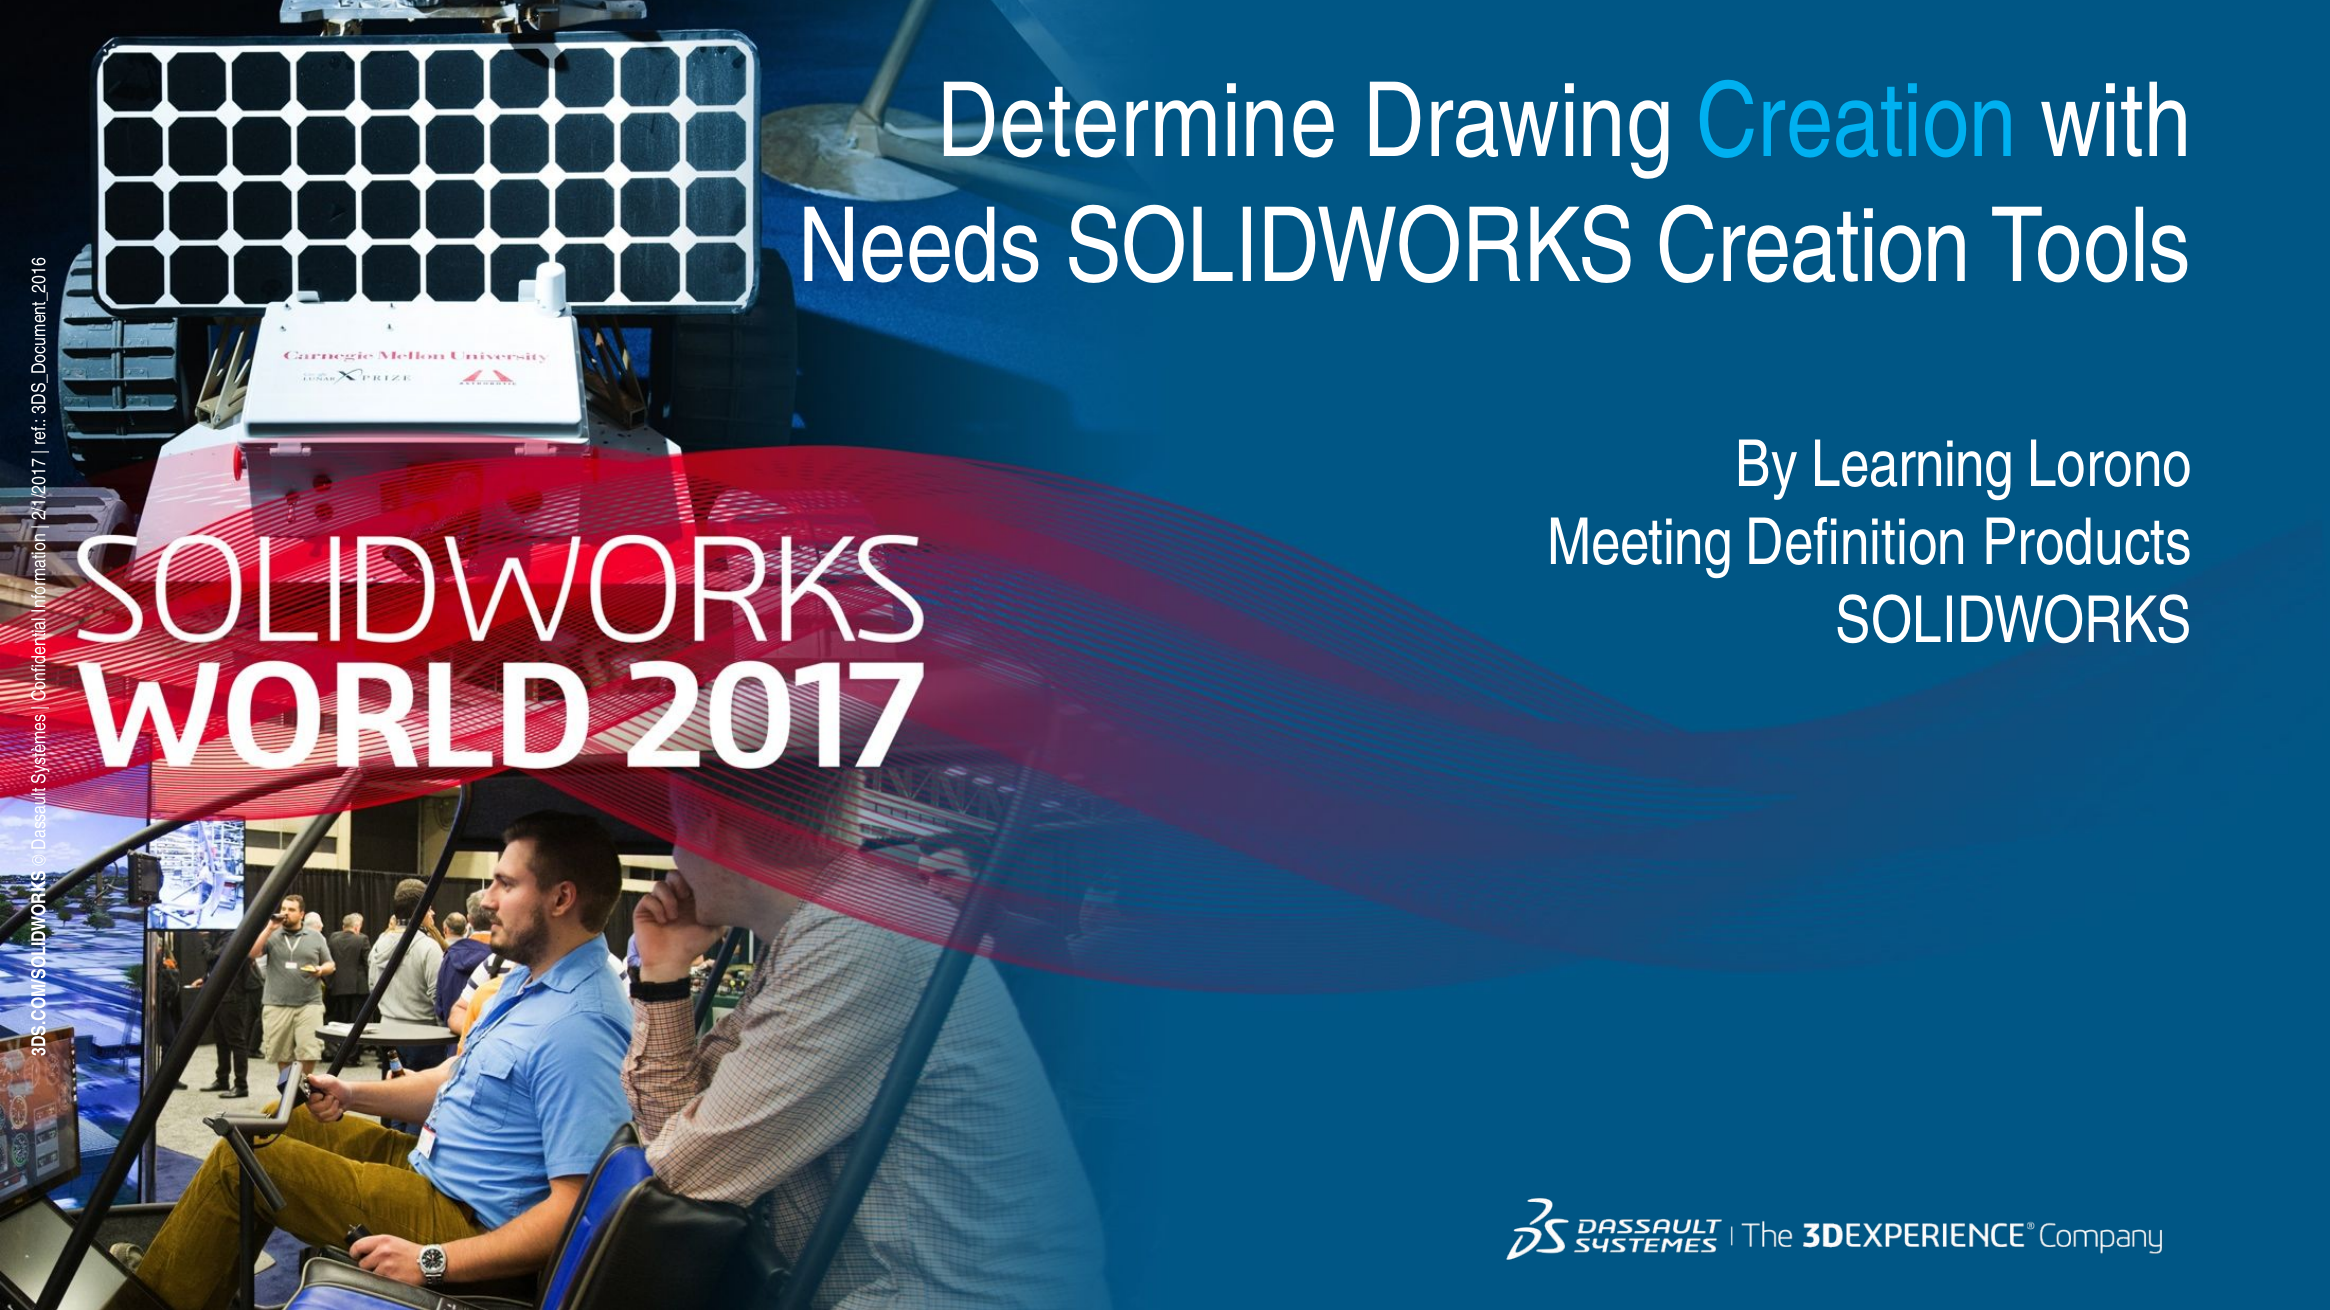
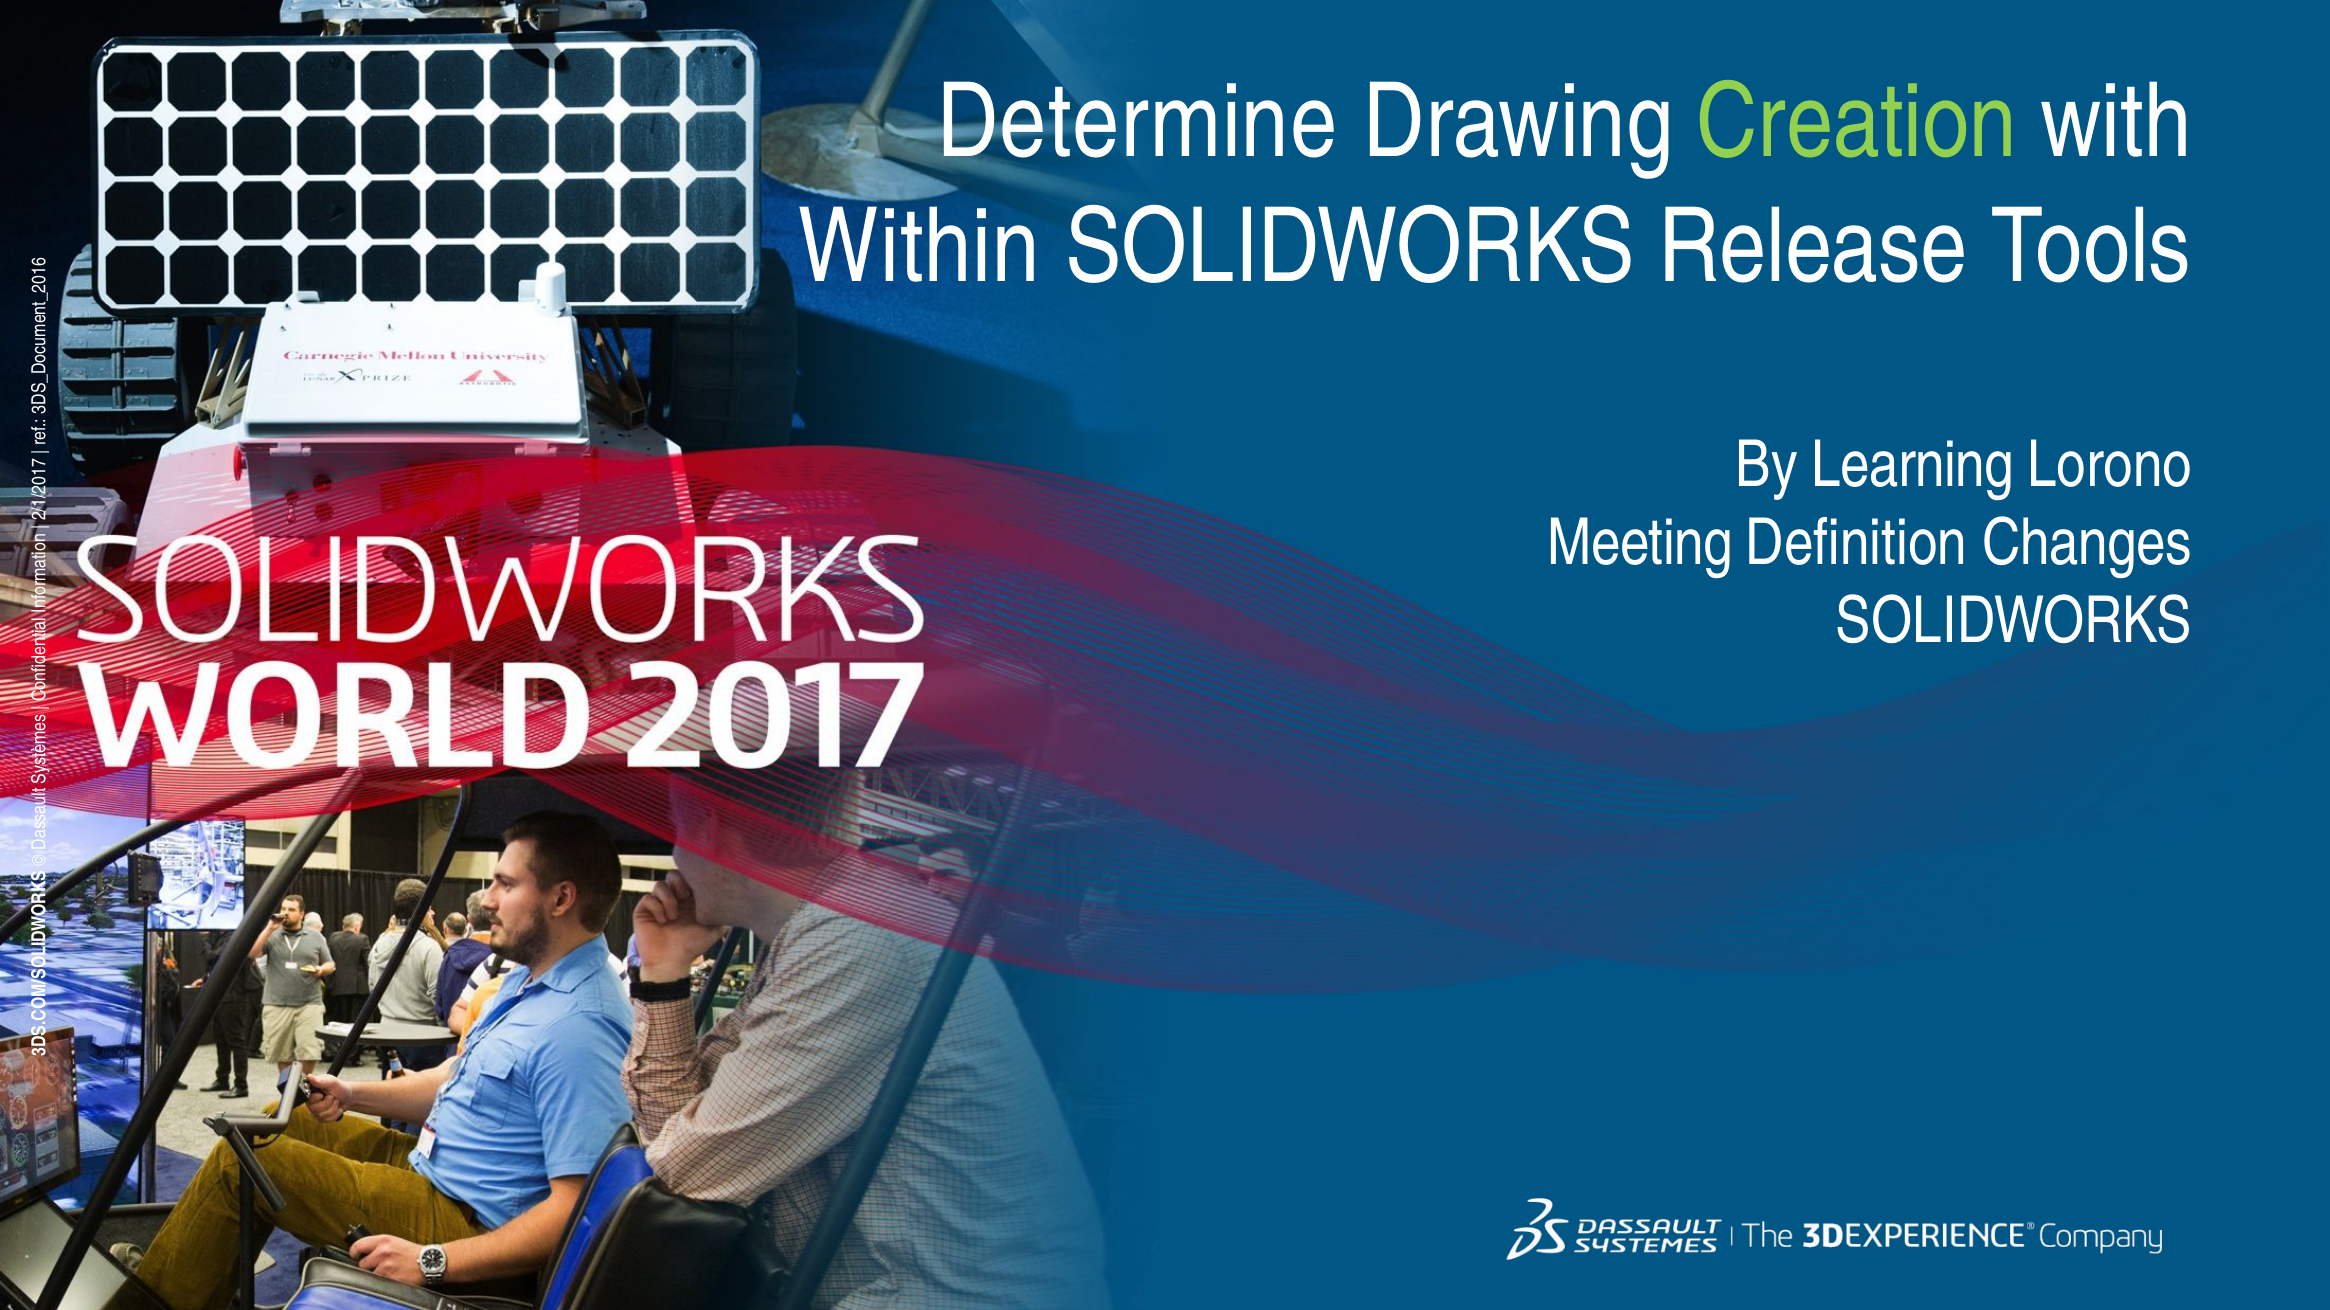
Creation at (1857, 123) colour: light blue -> light green
Needs: Needs -> Within
SOLIDWORKS Creation: Creation -> Release
Products: Products -> Changes
